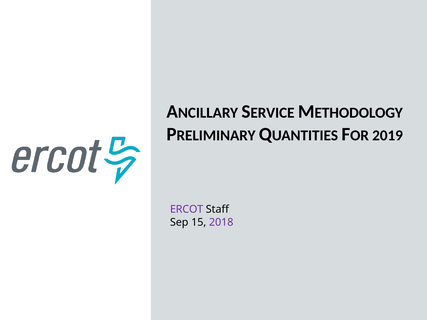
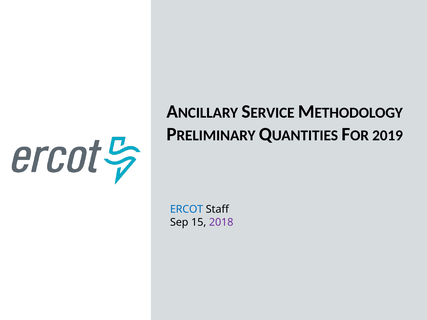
ERCOT colour: purple -> blue
